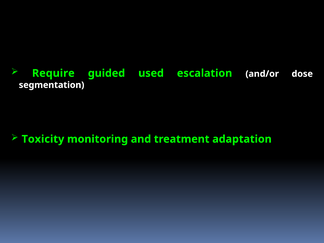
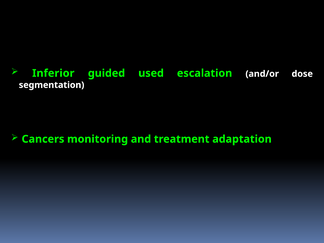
Require: Require -> Inferior
Toxicity: Toxicity -> Cancers
